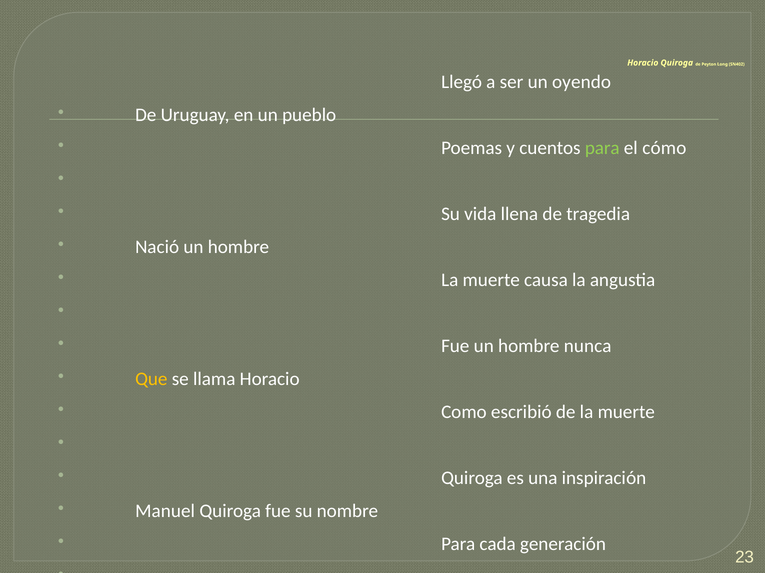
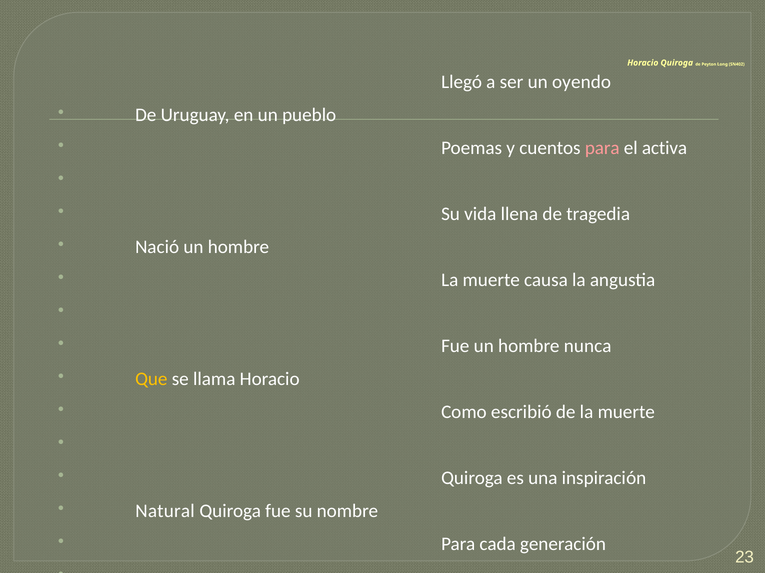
para at (602, 148) colour: light green -> pink
cómo: cómo -> activa
Manuel: Manuel -> Natural
